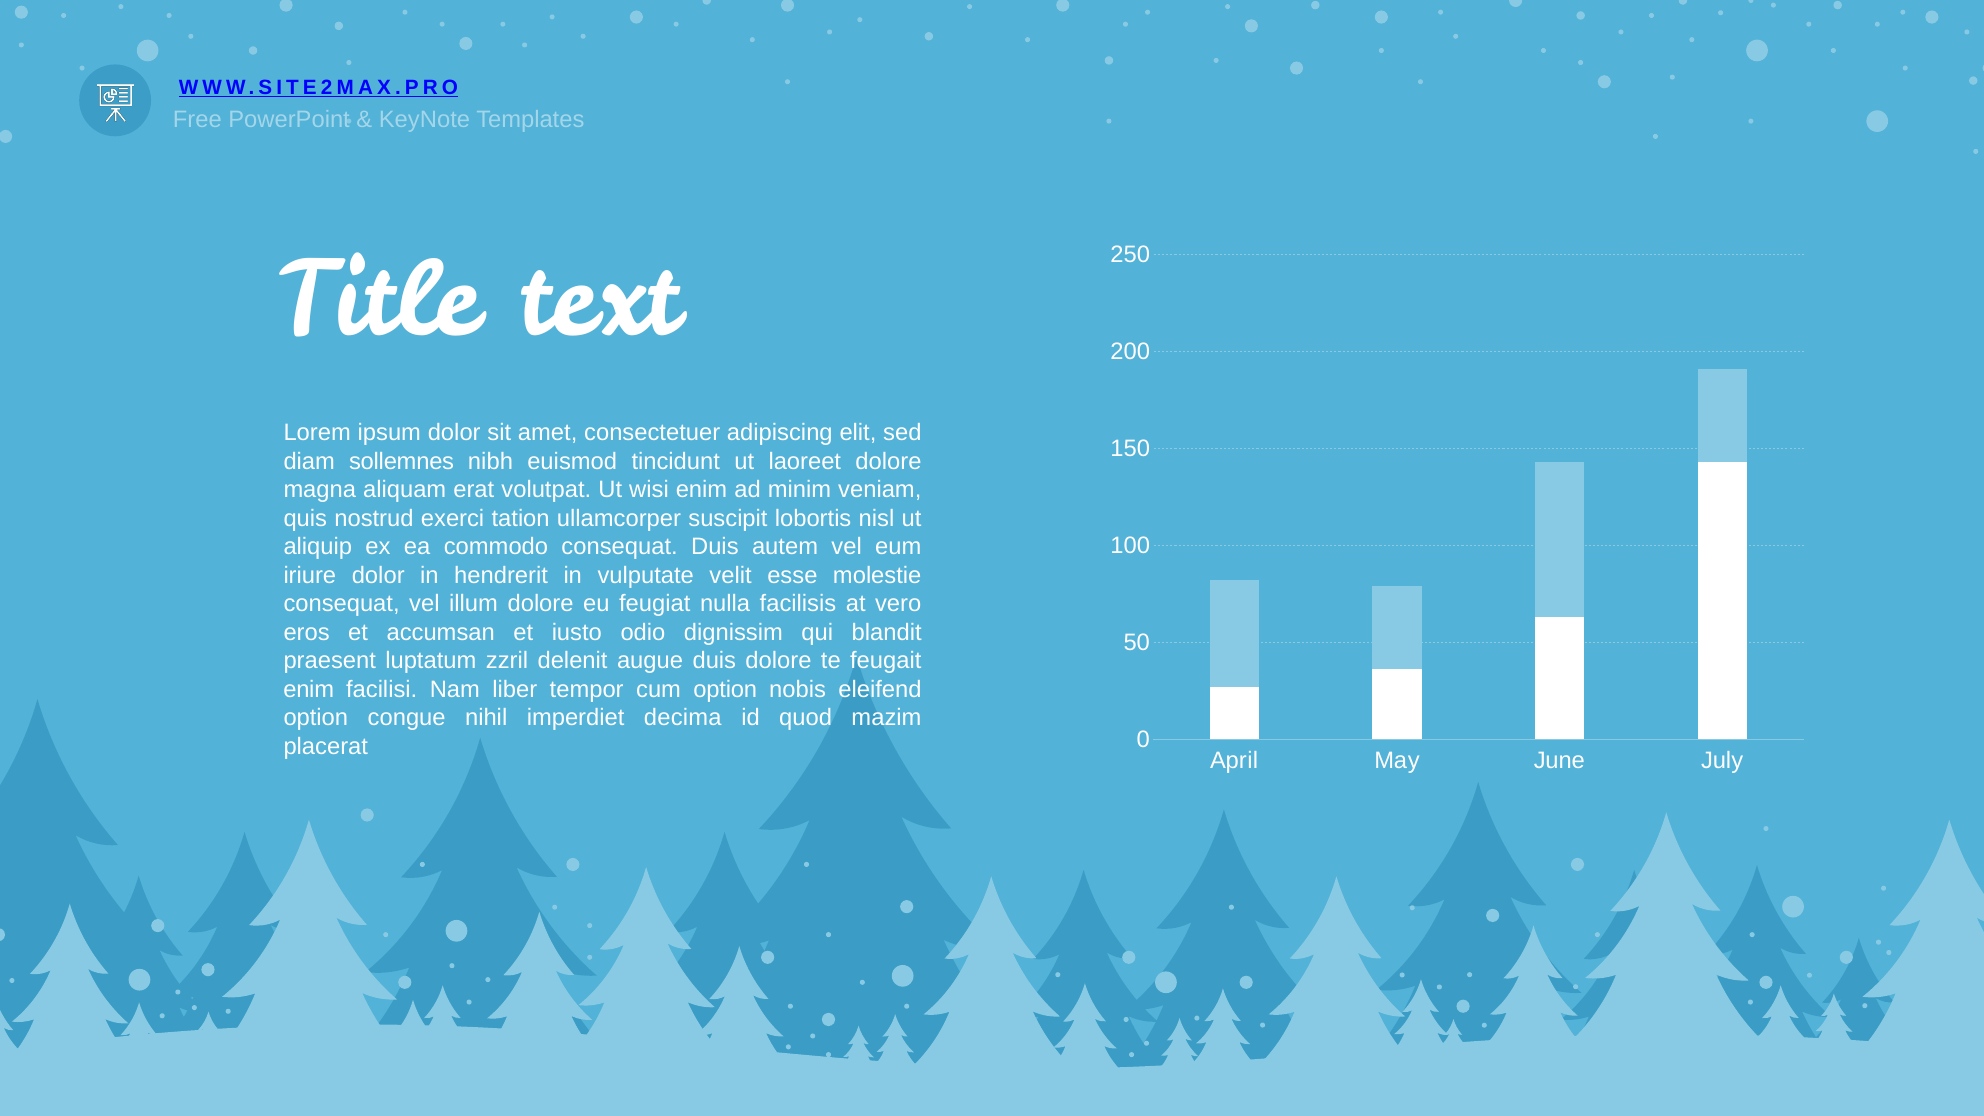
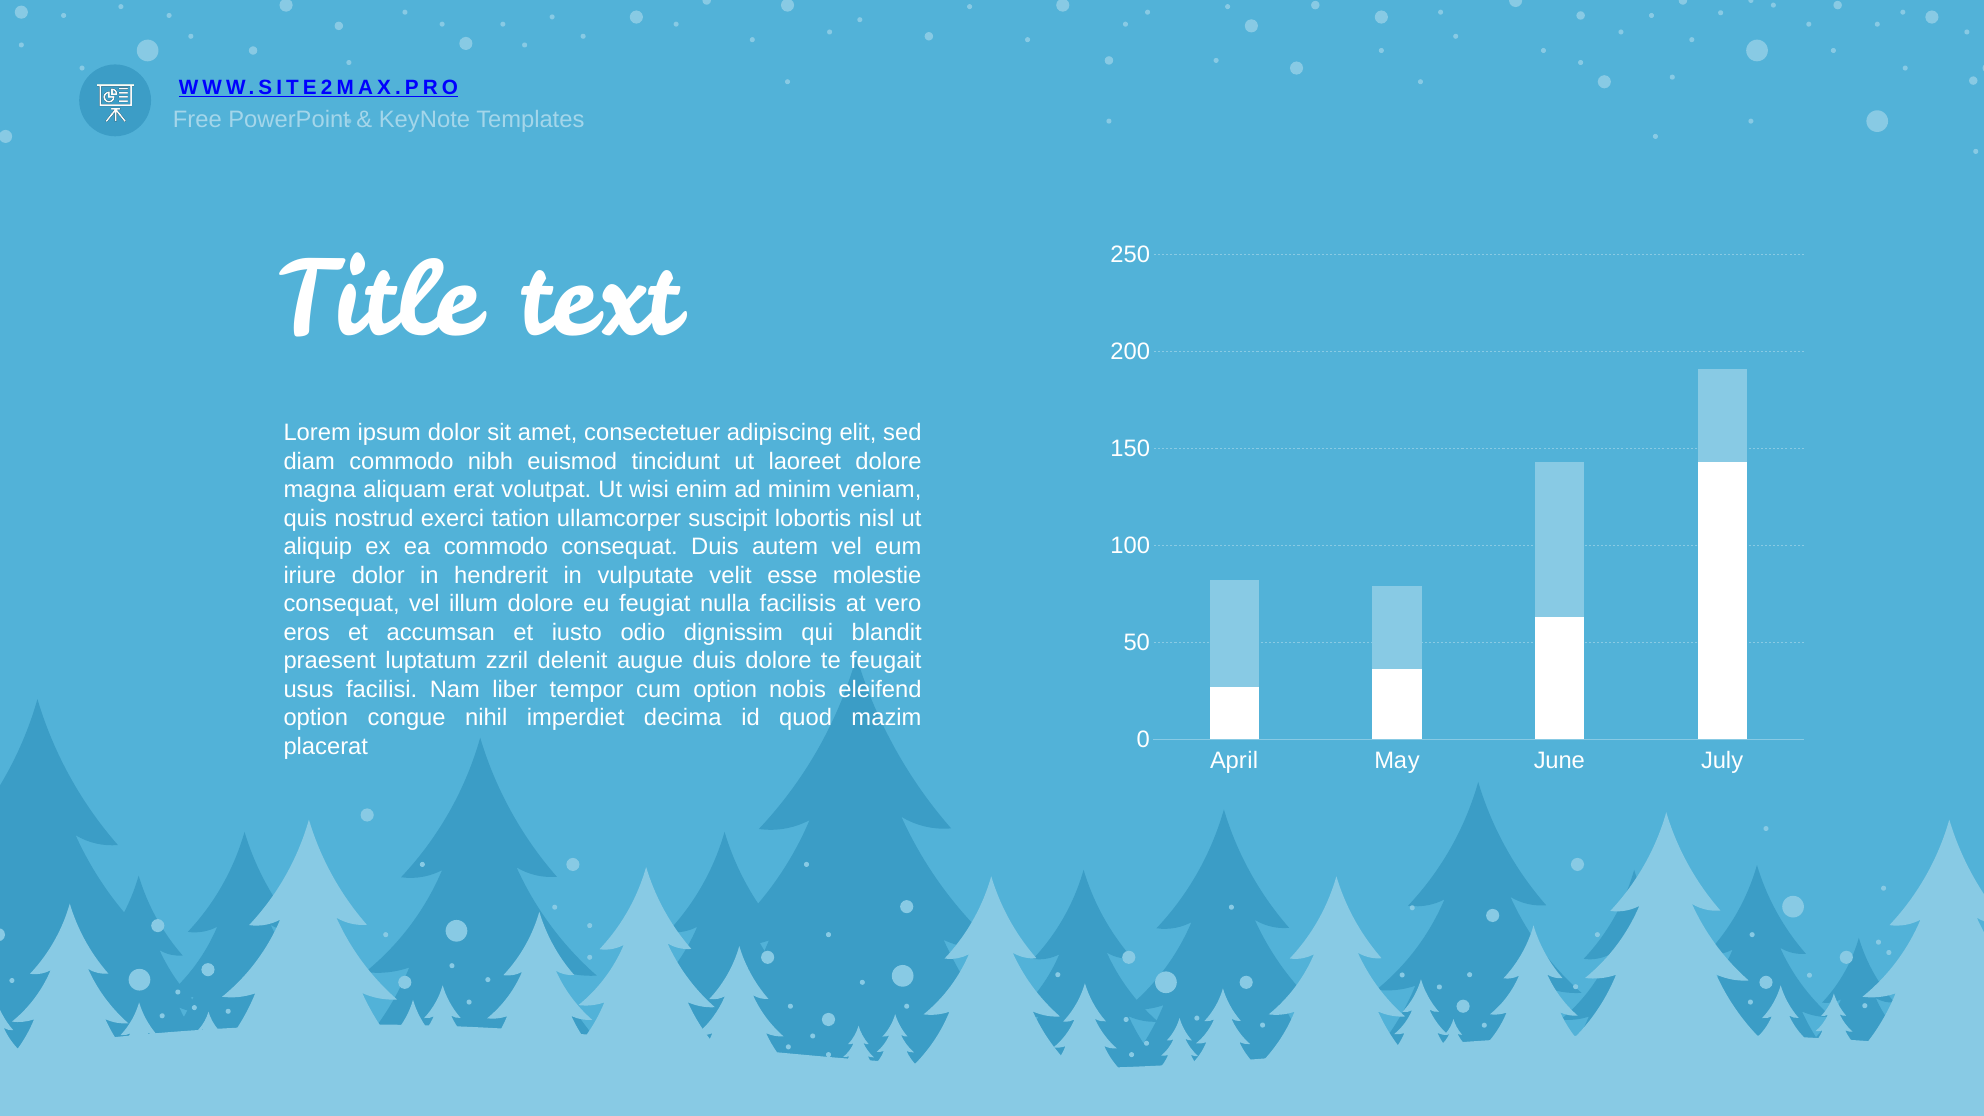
diam sollemnes: sollemnes -> commodo
enim at (309, 690): enim -> usus
